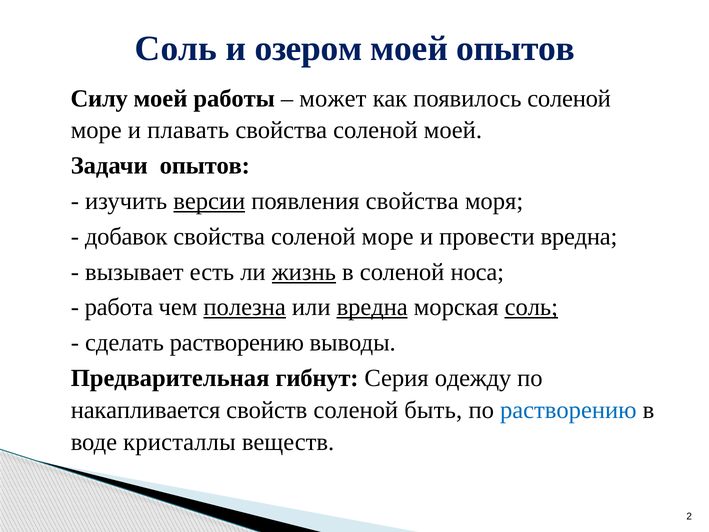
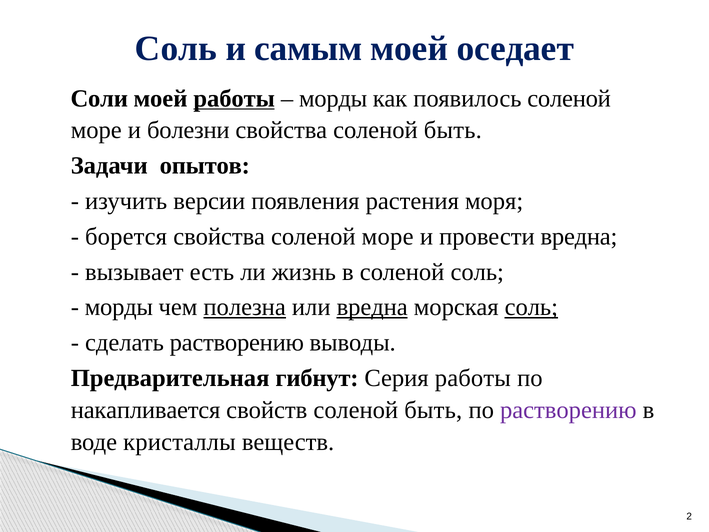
озером: озером -> самым
моей опытов: опытов -> оседает
Силу: Силу -> Соли
работы at (234, 98) underline: none -> present
может at (333, 98): может -> морды
плавать: плавать -> болезни
свойства соленой моей: моей -> быть
версии underline: present -> none
появления свойства: свойства -> растения
добавок: добавок -> борется
жизнь underline: present -> none
соленой носа: носа -> соль
работа at (119, 307): работа -> морды
Серия одежду: одежду -> работы
растворению at (568, 410) colour: blue -> purple
